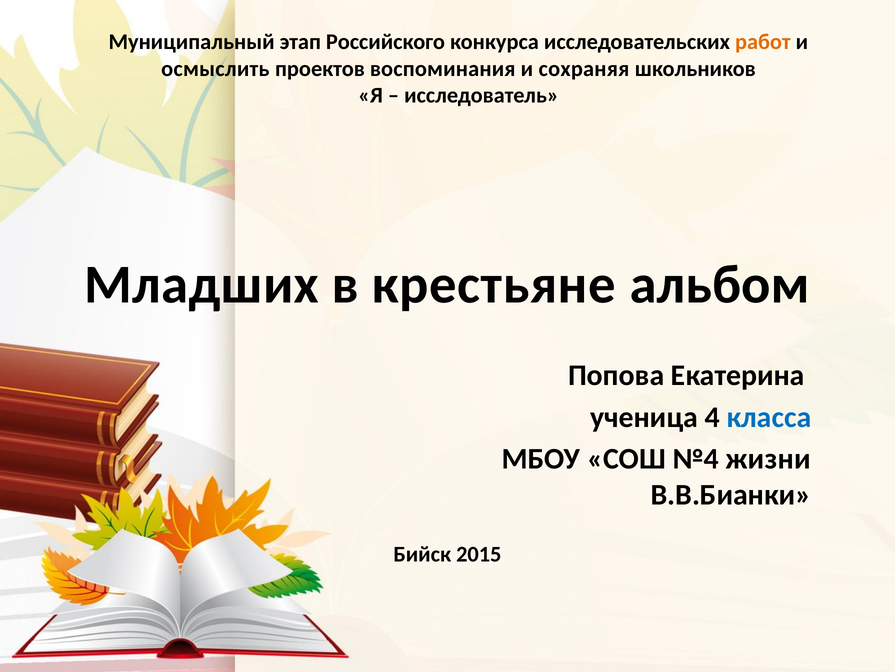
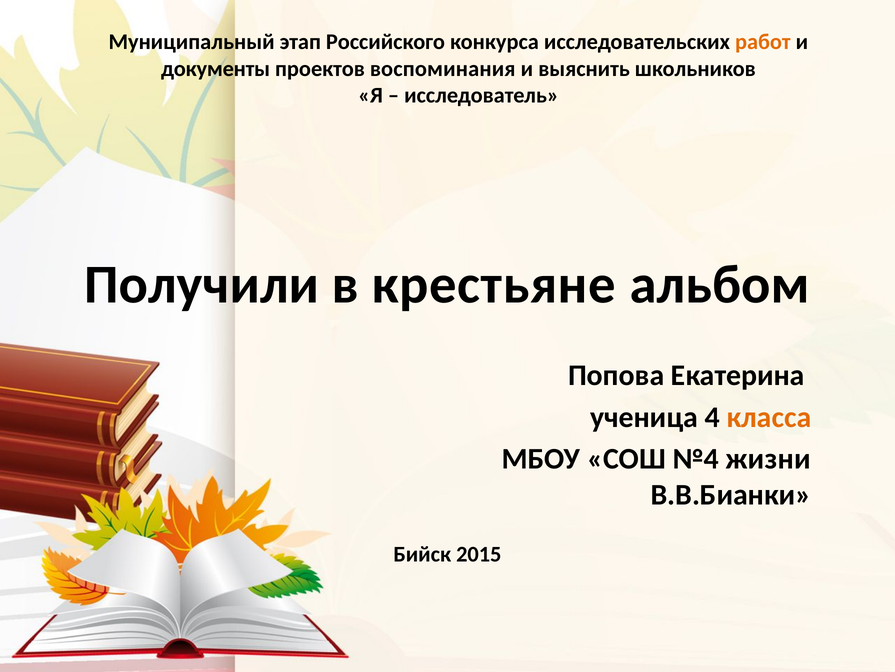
осмыслить: осмыслить -> документы
сохраняя: сохраняя -> выяснить
Младших: Младших -> Получили
класса colour: blue -> orange
